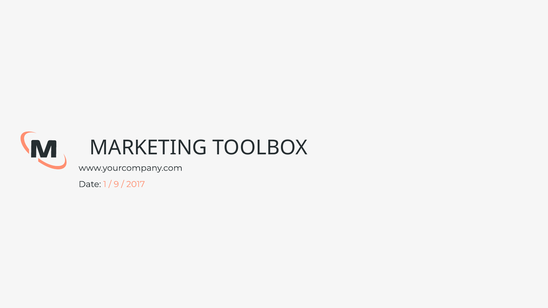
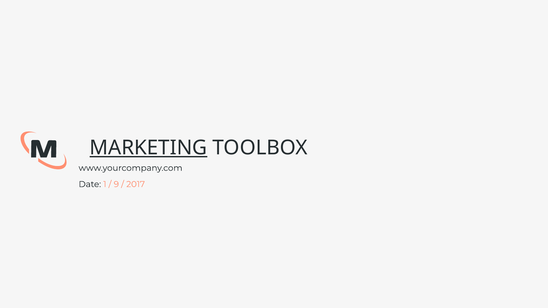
MARKETING underline: none -> present
